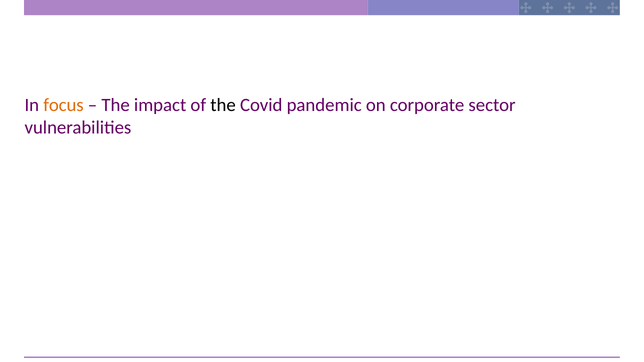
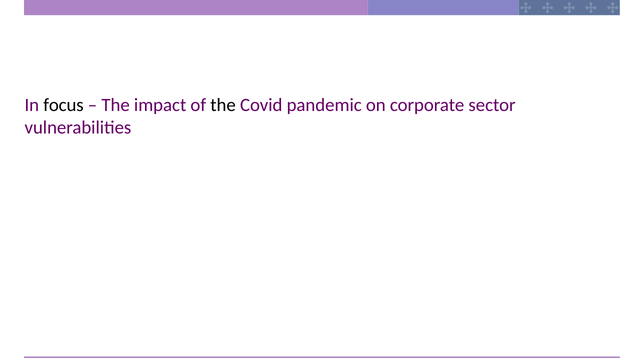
focus colour: orange -> black
